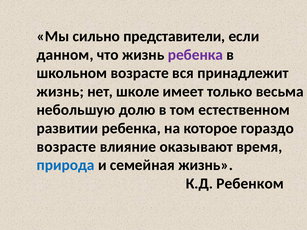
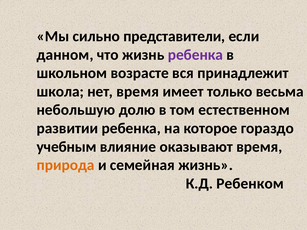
жизнь at (60, 92): жизнь -> школа
нет школе: школе -> время
возрасте at (66, 147): возрасте -> учебным
природа colour: blue -> orange
